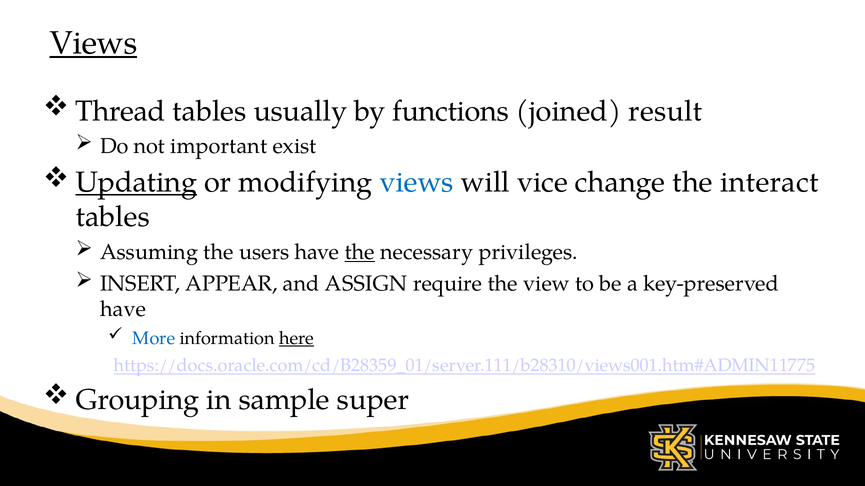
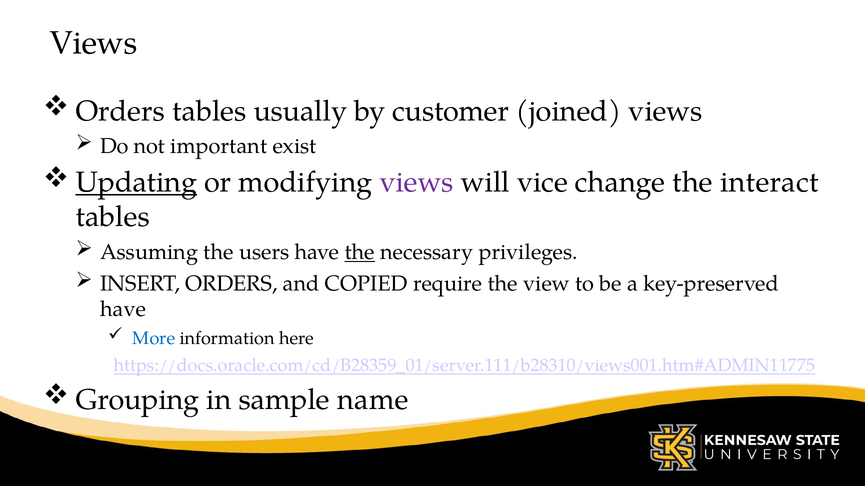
Views at (93, 43) underline: present -> none
Thread at (120, 111): Thread -> Orders
functions: functions -> customer
joined result: result -> views
views at (417, 183) colour: blue -> purple
INSERT APPEAR: APPEAR -> ORDERS
ASSIGN: ASSIGN -> COPIED
here underline: present -> none
super: super -> name
